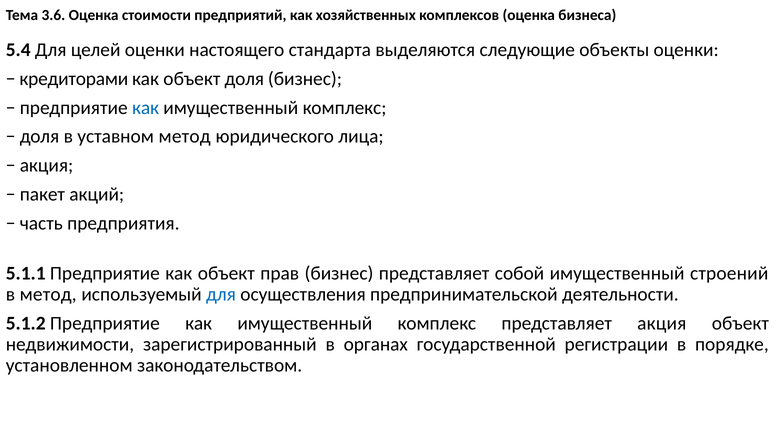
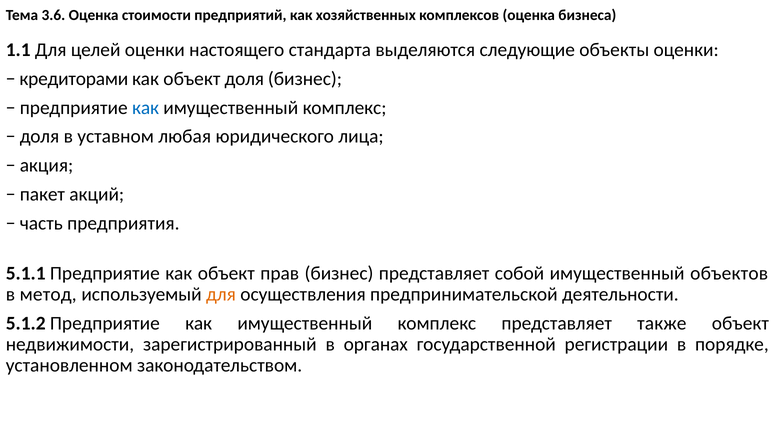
5.4: 5.4 -> 1.1
уставном метод: метод -> любая
строений: строений -> объектов
для at (221, 294) colour: blue -> orange
представляет акция: акция -> также
